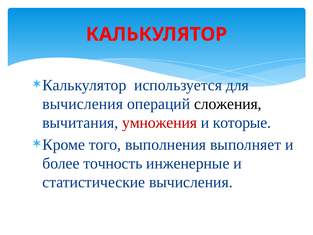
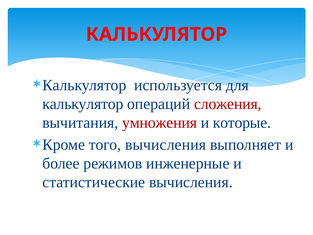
вычисления at (83, 104): вычисления -> калькулятор
сложения colour: black -> red
того выполнения: выполнения -> вычисления
точность: точность -> режимов
